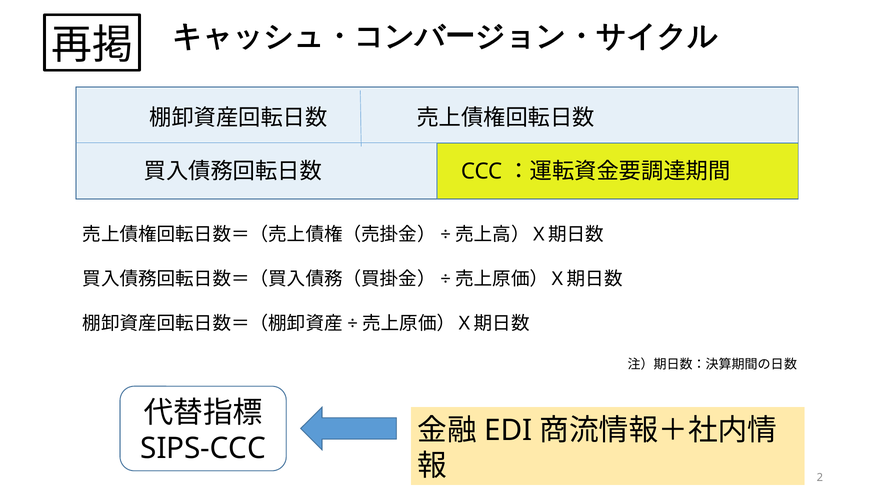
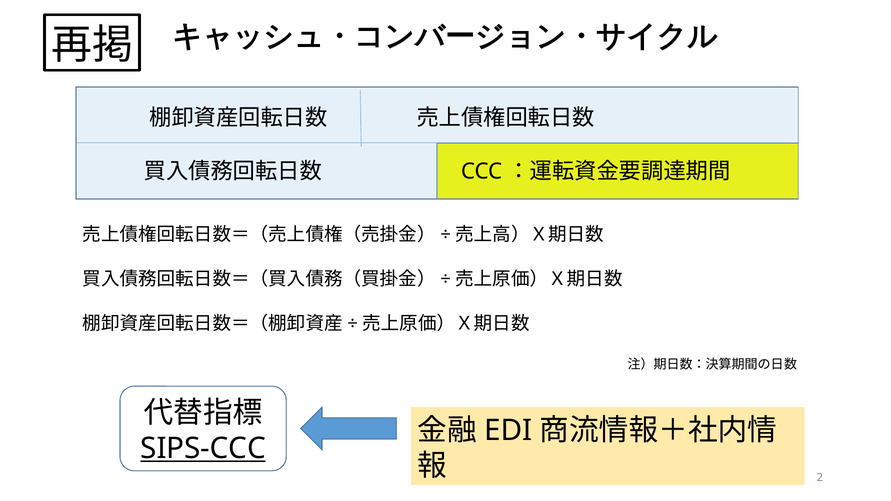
SIPS-CCC underline: none -> present
